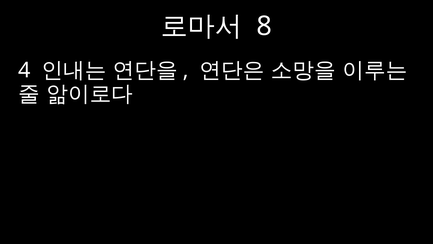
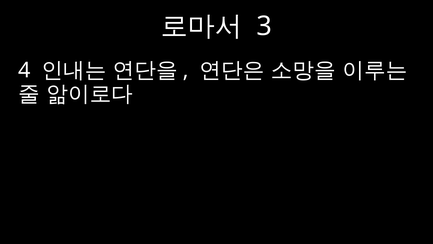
8: 8 -> 3
